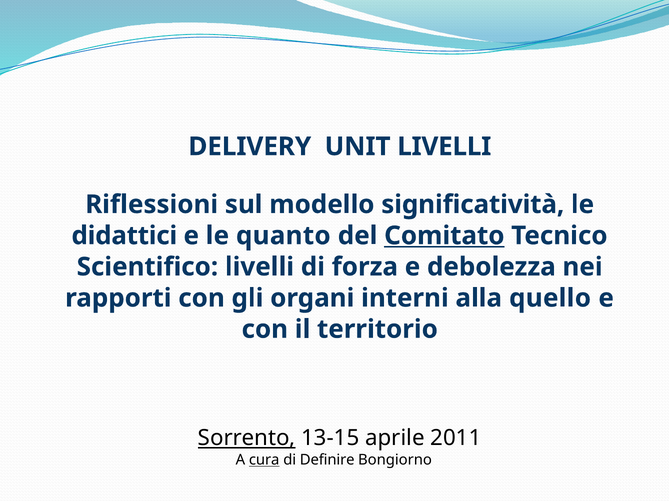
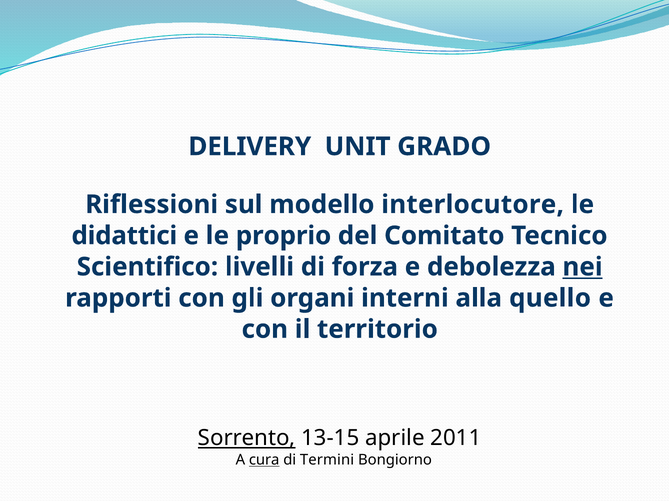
UNIT LIVELLI: LIVELLI -> GRADO
significatività: significatività -> interlocutore
quanto: quanto -> proprio
Comitato underline: present -> none
nei underline: none -> present
Definire: Definire -> Termini
